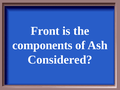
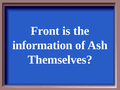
components: components -> information
Considered: Considered -> Themselves
